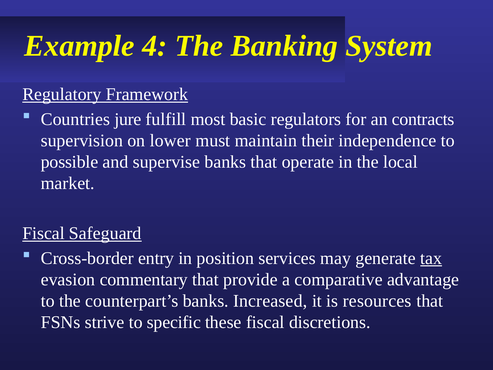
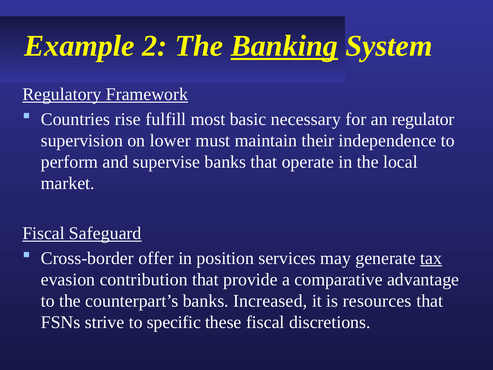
4: 4 -> 2
Banking underline: none -> present
jure: jure -> rise
regulators: regulators -> necessary
contracts: contracts -> regulator
possible: possible -> perform
entry: entry -> offer
commentary: commentary -> contribution
